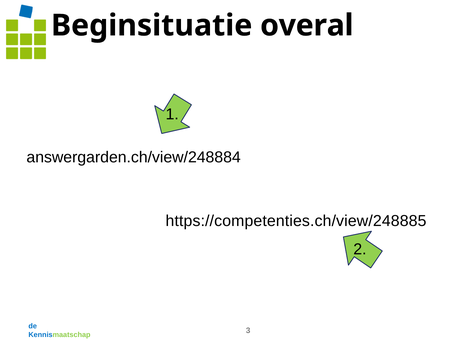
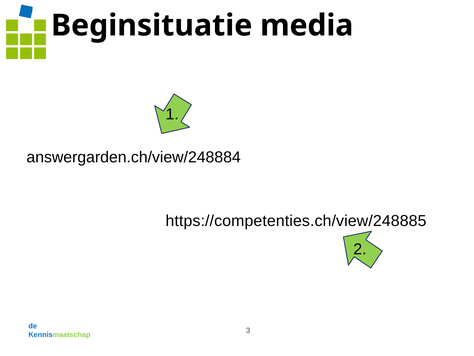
overal: overal -> media
